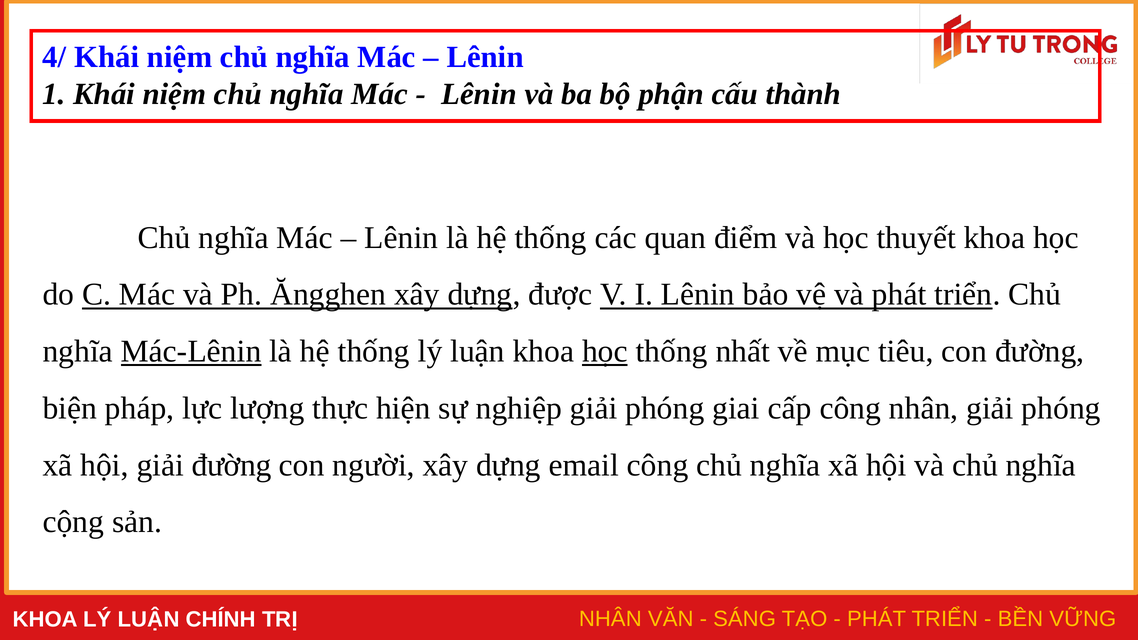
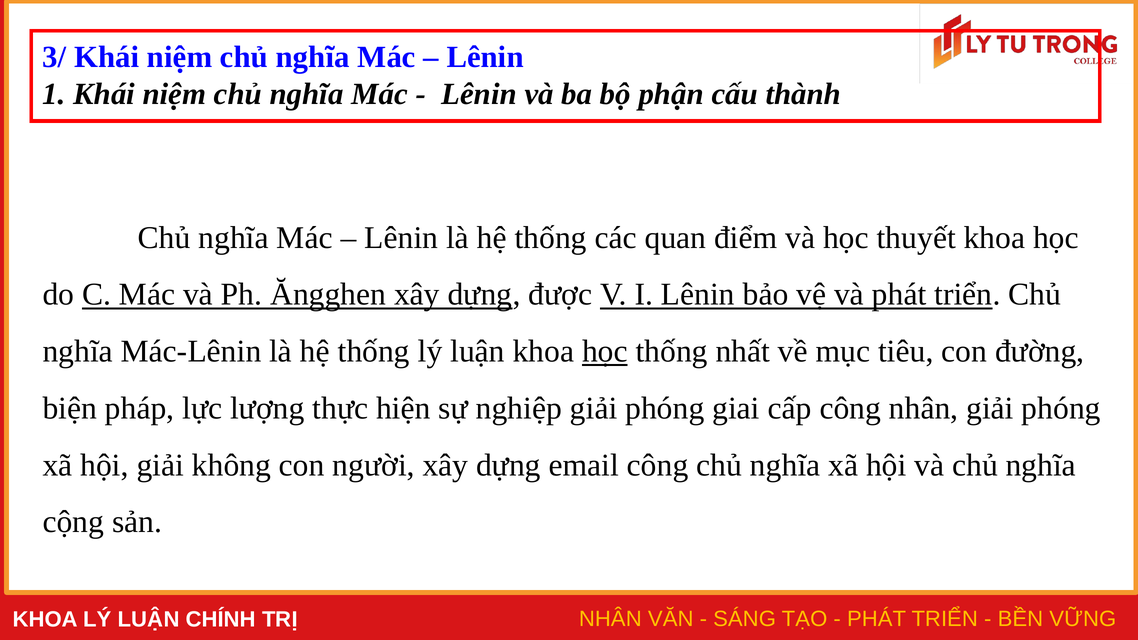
4/: 4/ -> 3/
Mác-Lênin underline: present -> none
giải đường: đường -> không
